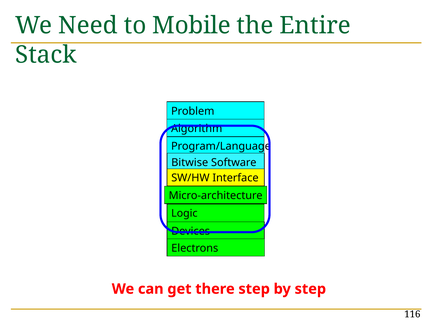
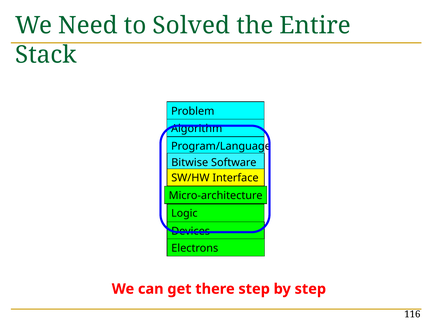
Mobile: Mobile -> Solved
